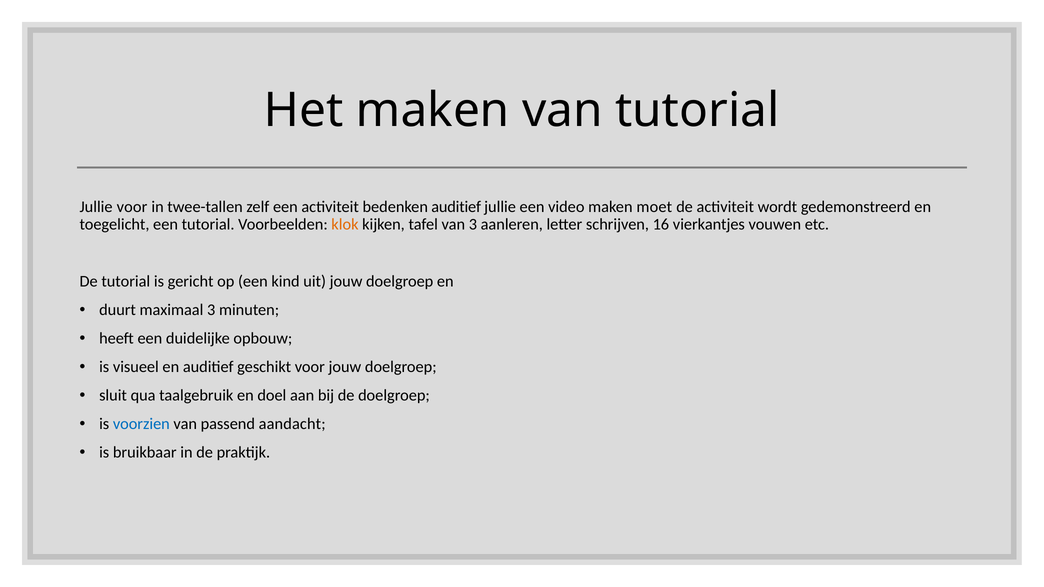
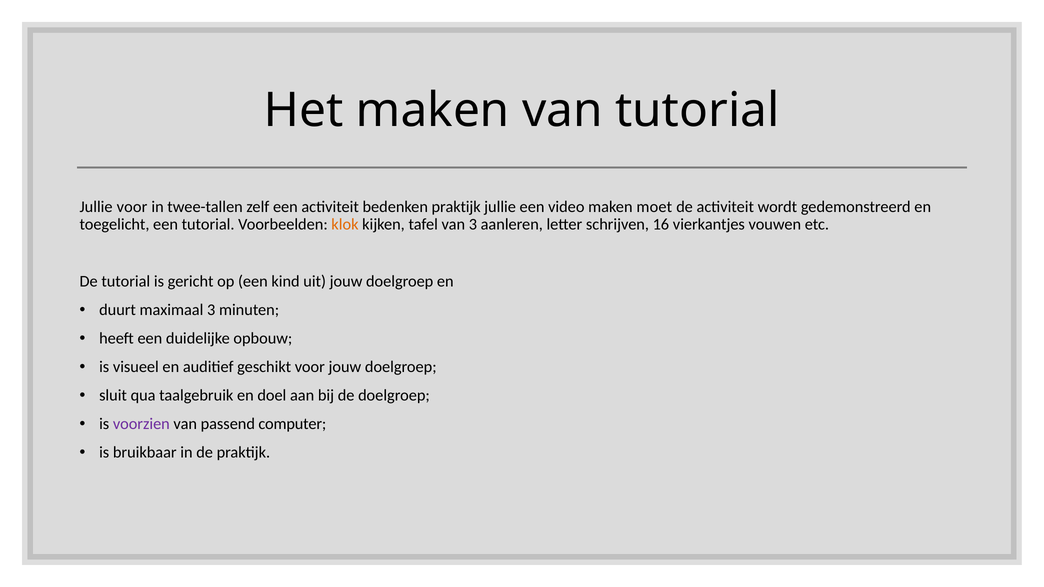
bedenken auditief: auditief -> praktijk
voorzien colour: blue -> purple
aandacht: aandacht -> computer
